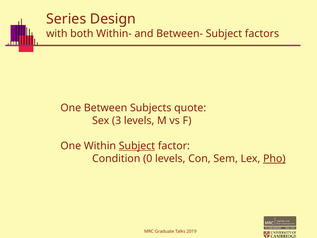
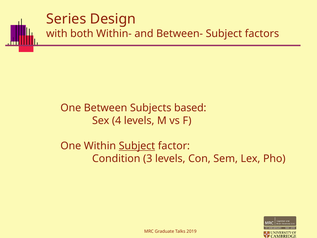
quote: quote -> based
3: 3 -> 4
0: 0 -> 3
Pho underline: present -> none
